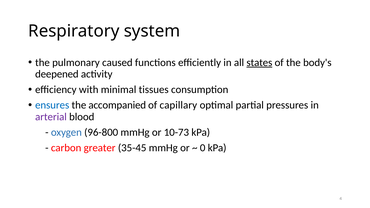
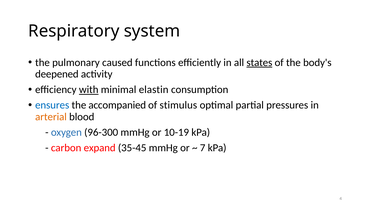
with underline: none -> present
tissues: tissues -> elastin
capillary: capillary -> stimulus
arterial colour: purple -> orange
96-800: 96-800 -> 96-300
10-73: 10-73 -> 10-19
greater: greater -> expand
0: 0 -> 7
